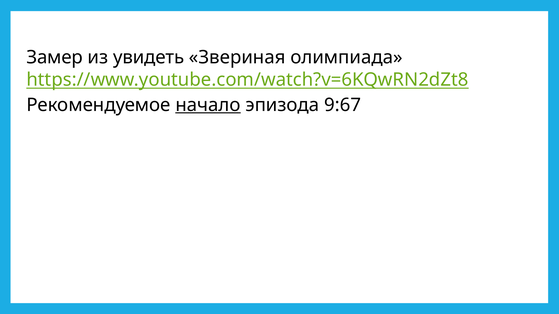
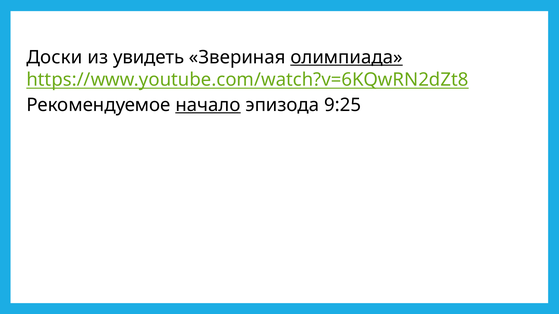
Замер: Замер -> Доски
олимпиада underline: none -> present
9:67: 9:67 -> 9:25
